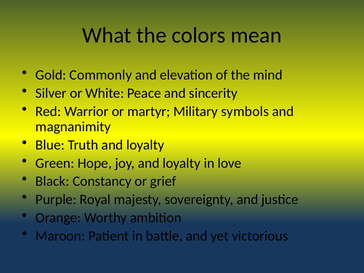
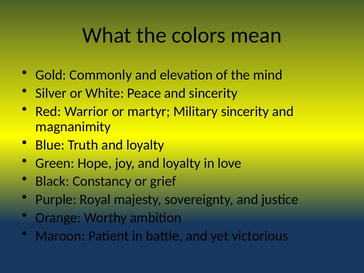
Military symbols: symbols -> sincerity
